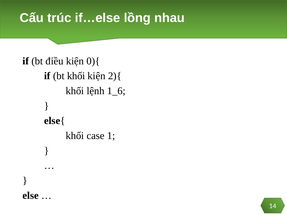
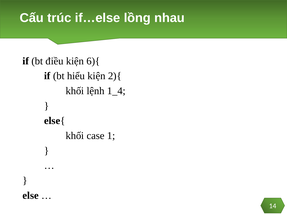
0){: 0){ -> 6){
bt khối: khối -> hiểu
1_6: 1_6 -> 1_4
